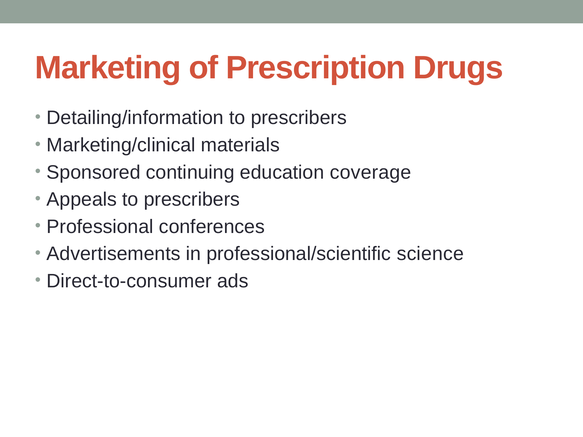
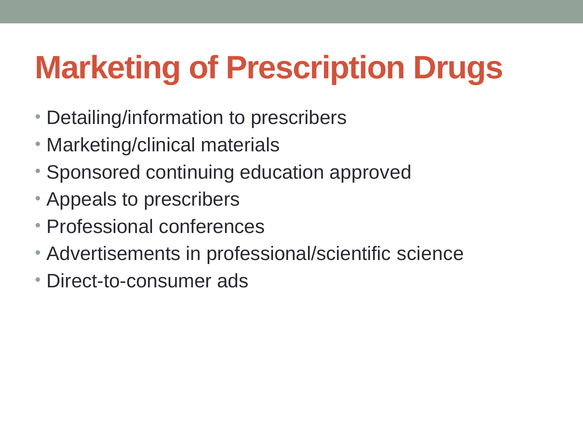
coverage: coverage -> approved
